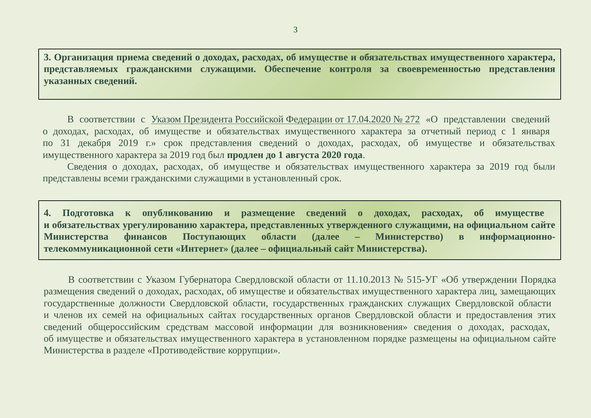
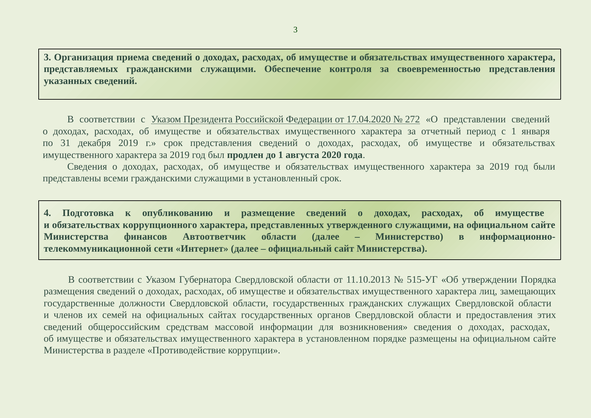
урегулированию: урегулированию -> коррупционного
Поступающих: Поступающих -> Автоответчик
